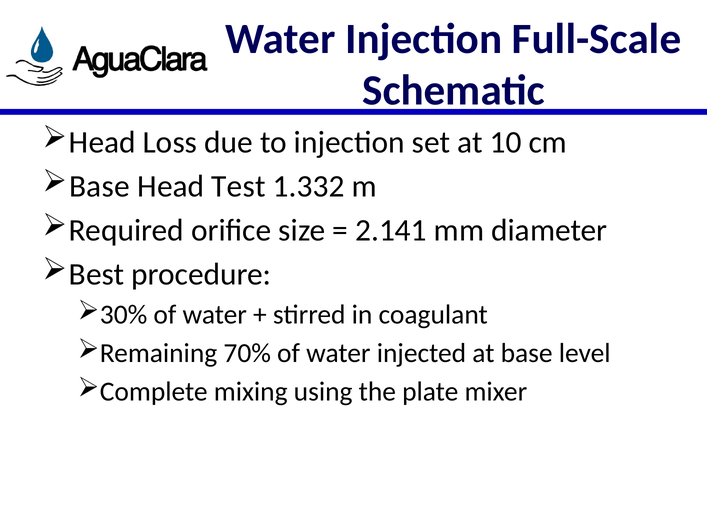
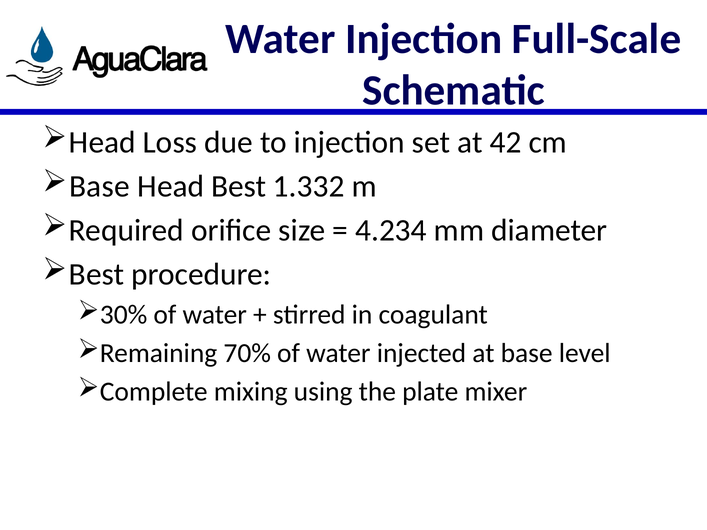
10: 10 -> 42
Head Test: Test -> Best
2.141: 2.141 -> 4.234
